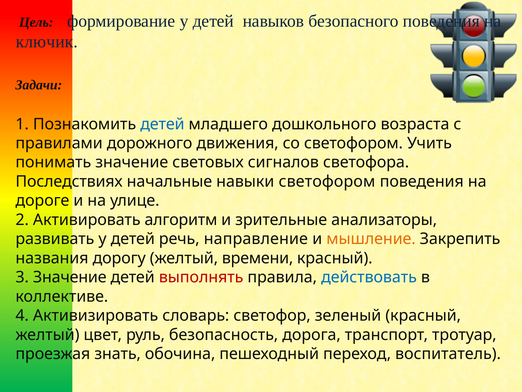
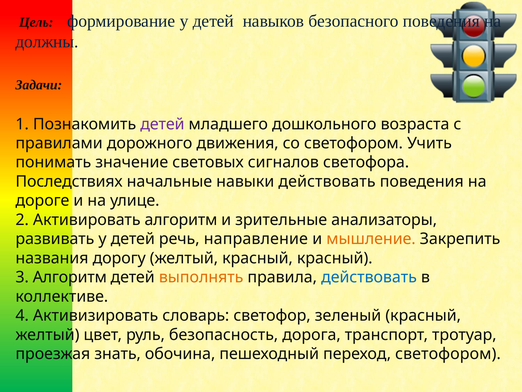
ключик: ключик -> должны
детей at (162, 124) colour: blue -> purple
навыки светофором: светофором -> действовать
желтый времени: времени -> красный
3 Значение: Значение -> Алгоритм
выполнять colour: red -> orange
переход воспитатель: воспитатель -> светофором
